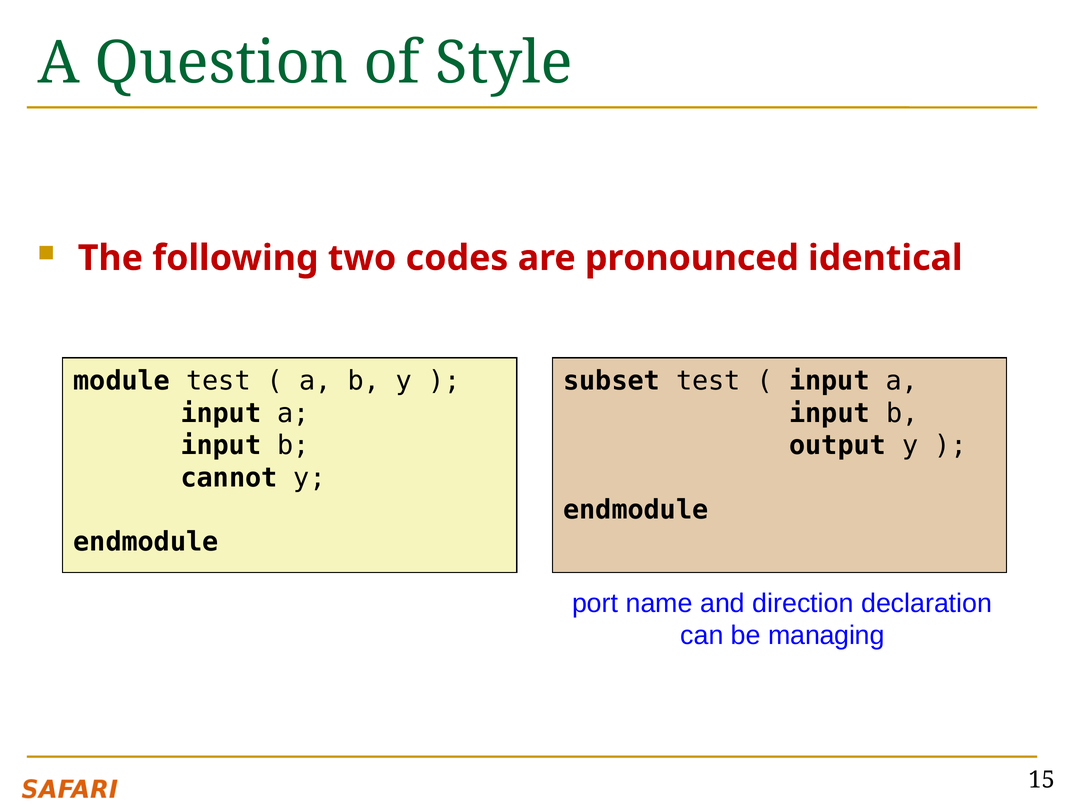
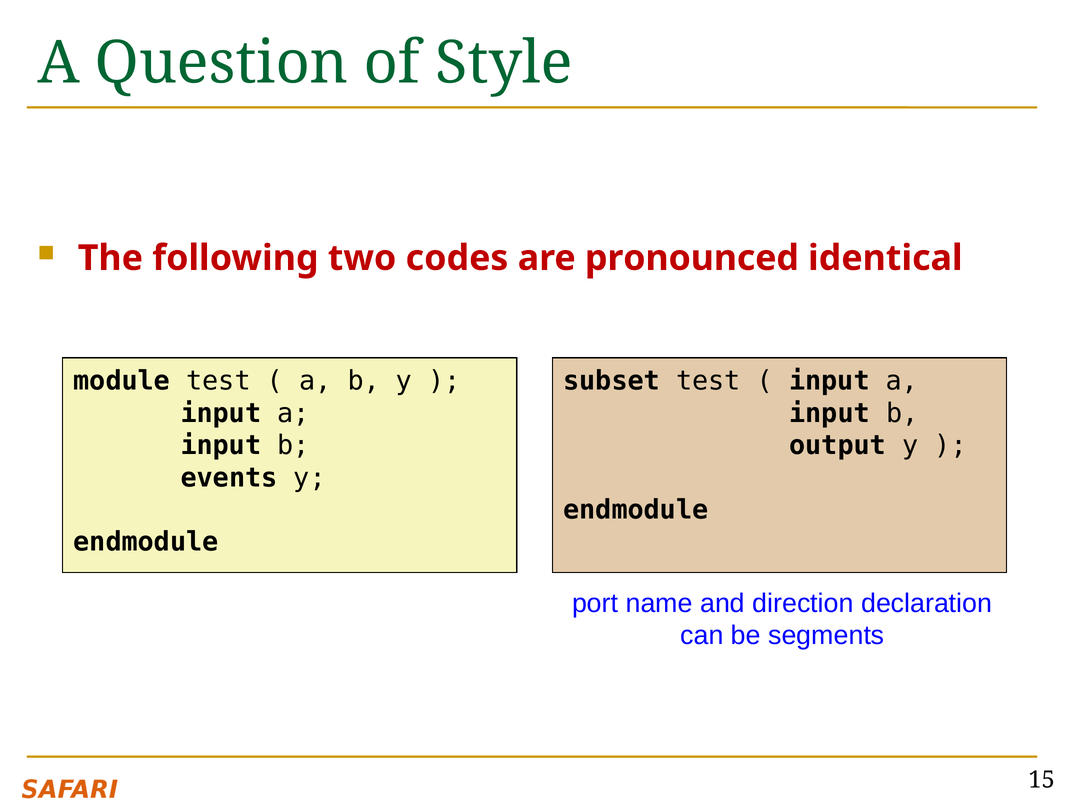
cannot: cannot -> events
managing: managing -> segments
